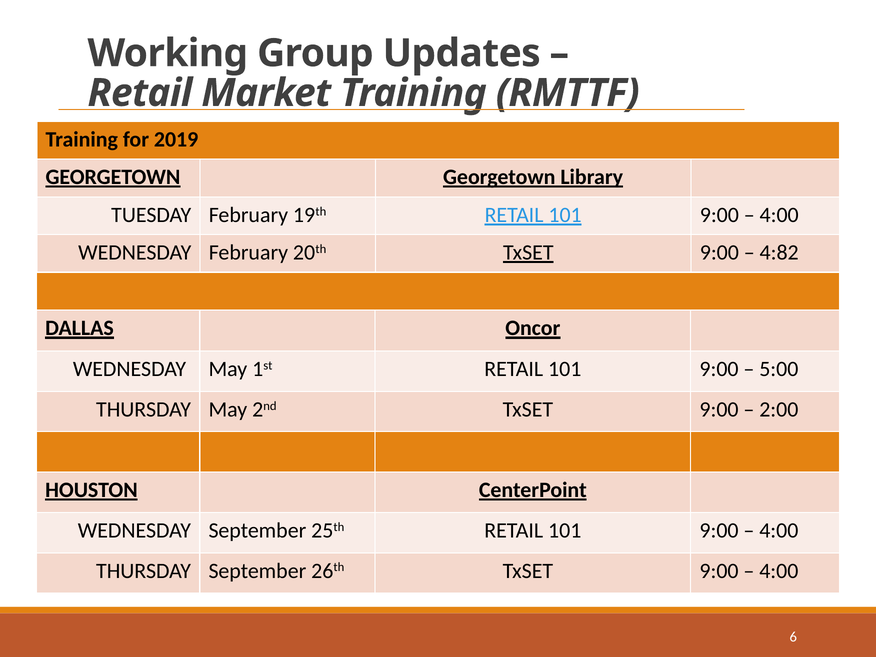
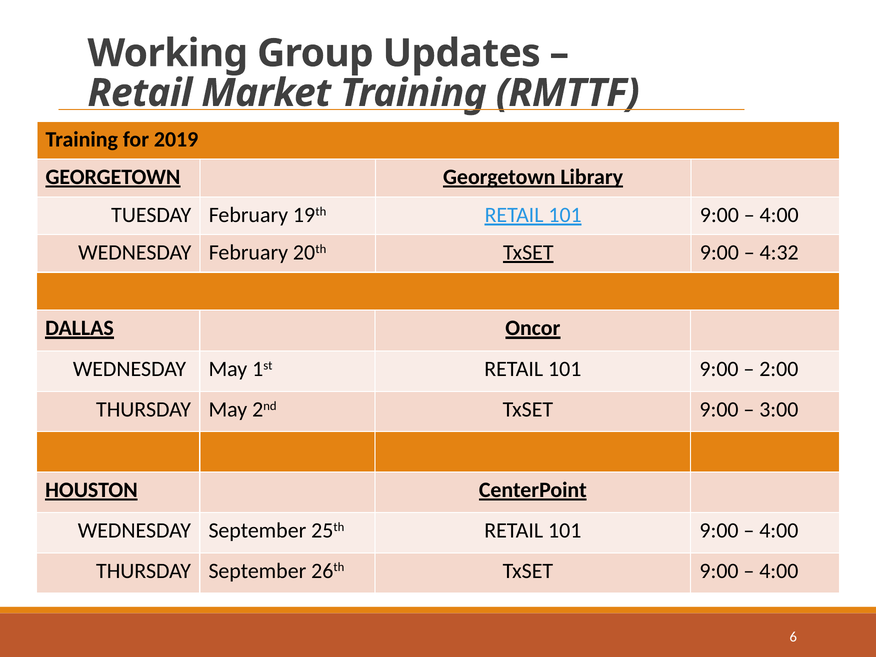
4:82: 4:82 -> 4:32
5:00: 5:00 -> 2:00
2:00: 2:00 -> 3:00
